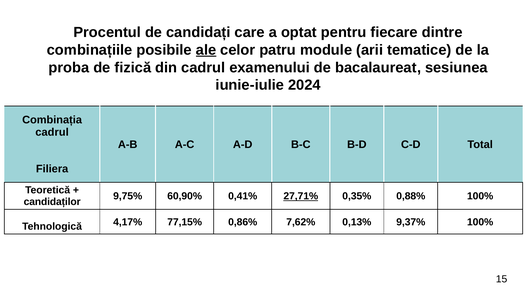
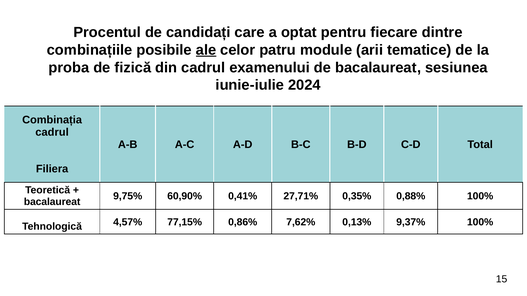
27,71% underline: present -> none
candidaților at (52, 202): candidaților -> bacalaureat
4,17%: 4,17% -> 4,57%
